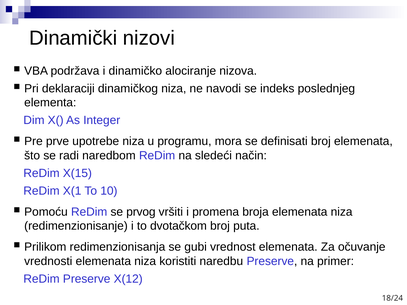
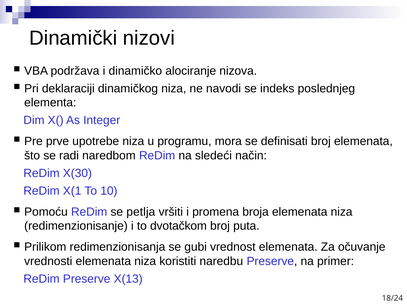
X(15: X(15 -> X(30
prvog: prvog -> petlja
X(12: X(12 -> X(13
